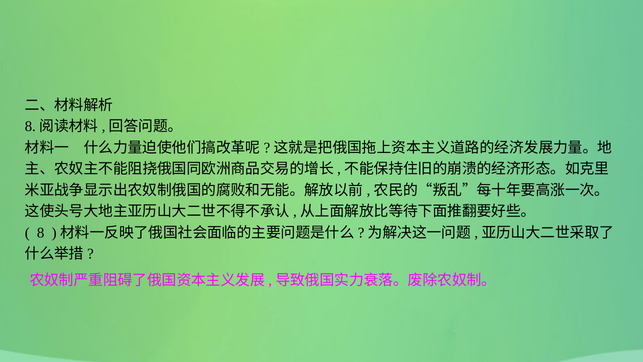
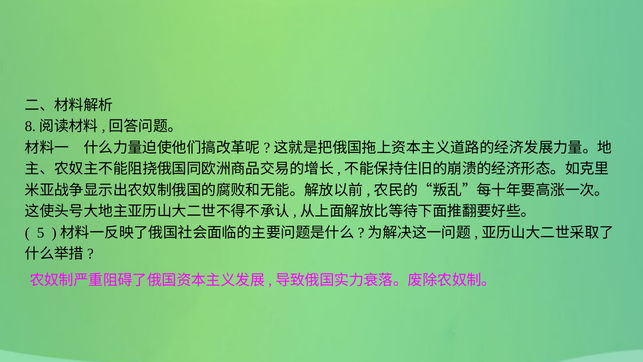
8: 8 -> 5
